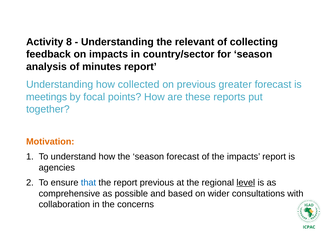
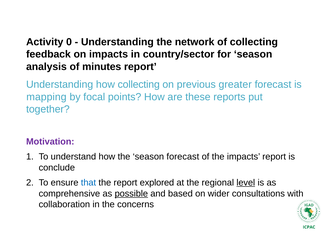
8: 8 -> 0
relevant: relevant -> network
how collected: collected -> collecting
meetings: meetings -> mapping
Motivation colour: orange -> purple
agencies: agencies -> conclude
report previous: previous -> explored
possible underline: none -> present
